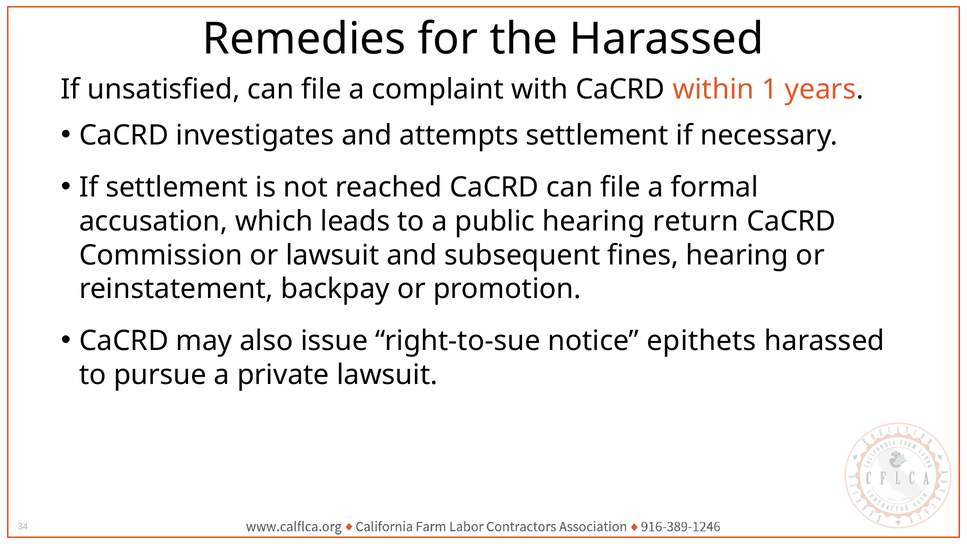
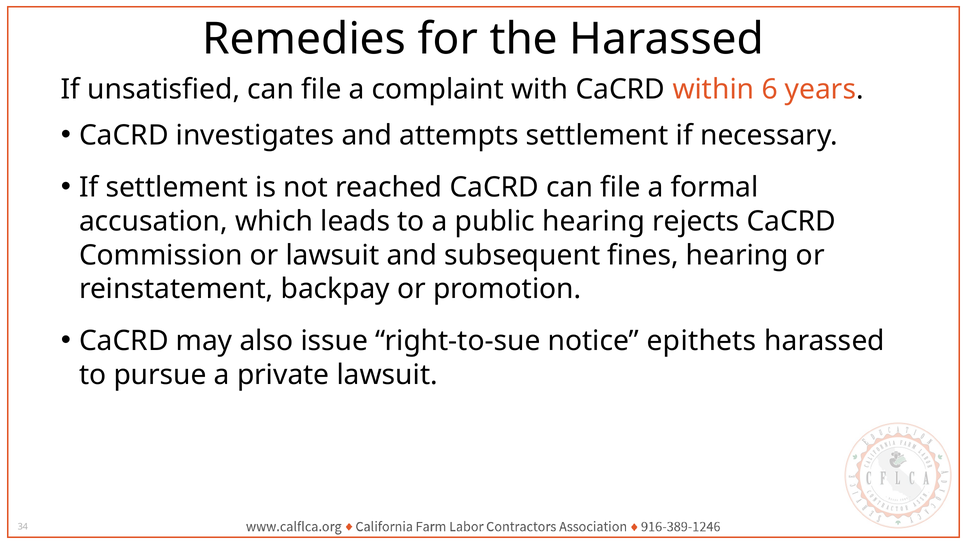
1: 1 -> 6
return: return -> rejects
